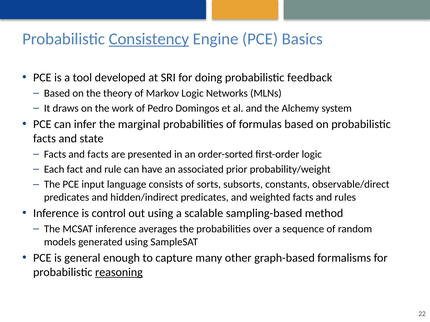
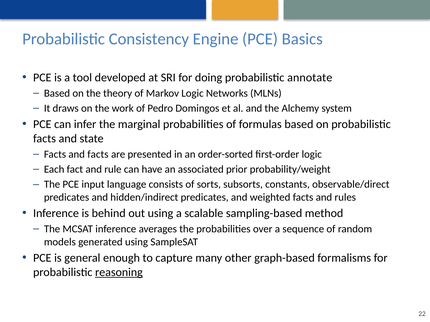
Consistency underline: present -> none
feedback: feedback -> annotate
control: control -> behind
